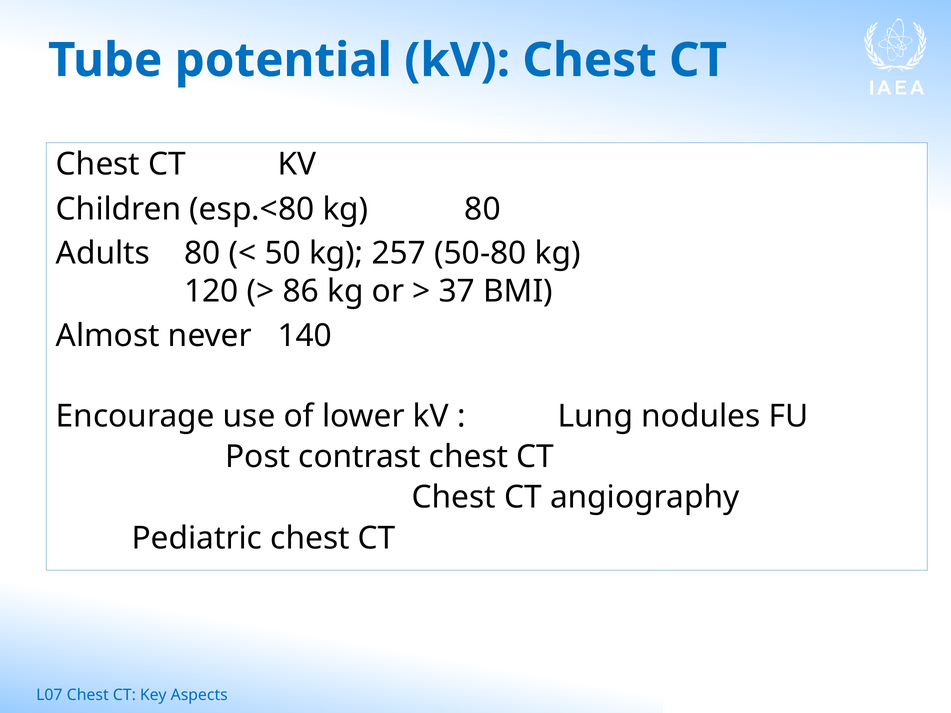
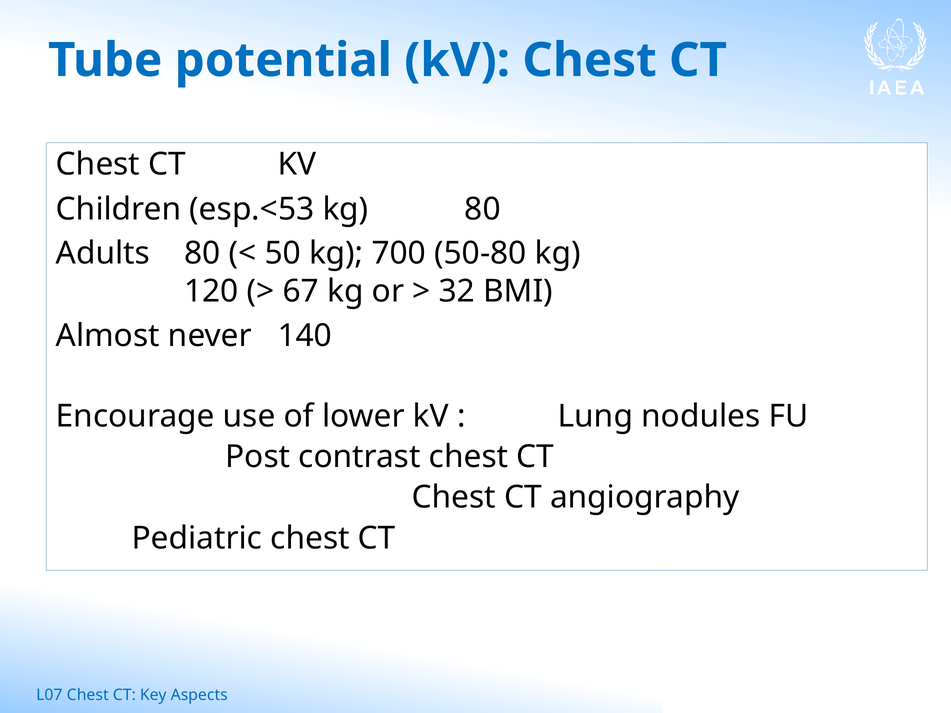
esp.<80: esp.<80 -> esp.<53
257: 257 -> 700
86: 86 -> 67
37: 37 -> 32
